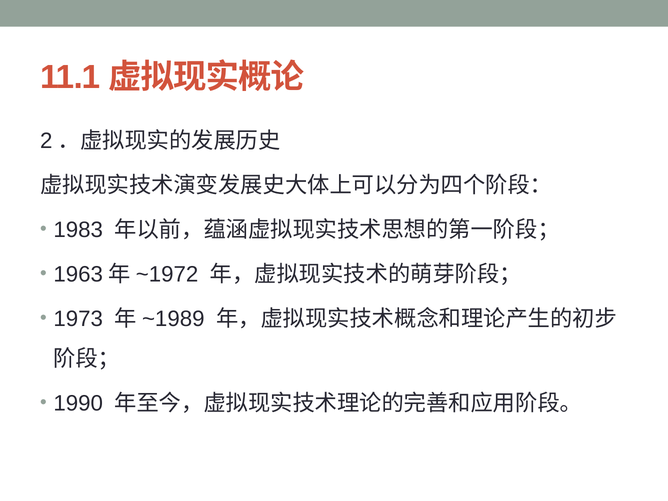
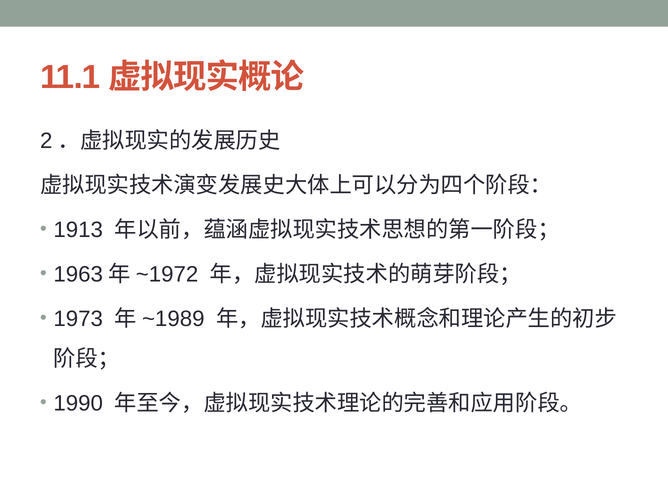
1983: 1983 -> 1913
